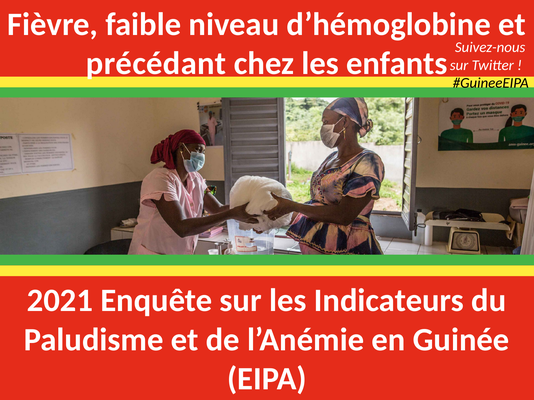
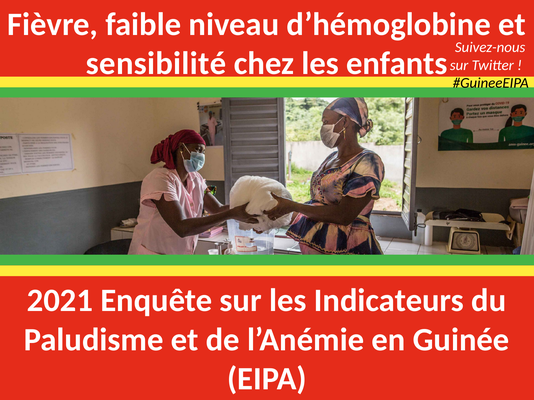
précédant: précédant -> sensibilité
